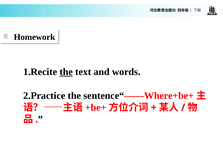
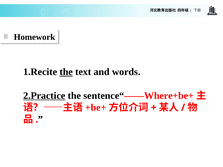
2.Practice underline: none -> present
